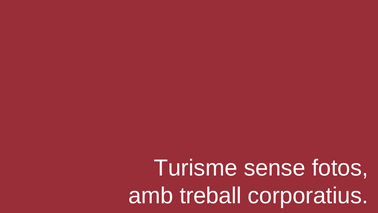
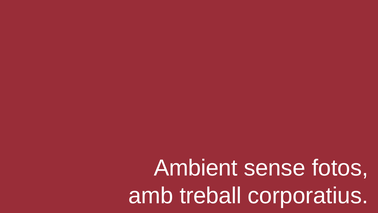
Turisme: Turisme -> Ambient
